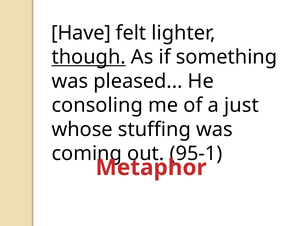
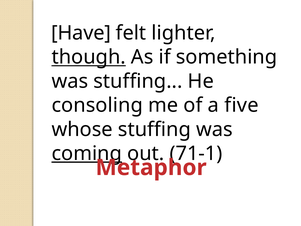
was pleased: pleased -> stuffing
just: just -> five
coming underline: none -> present
95-1: 95-1 -> 71-1
